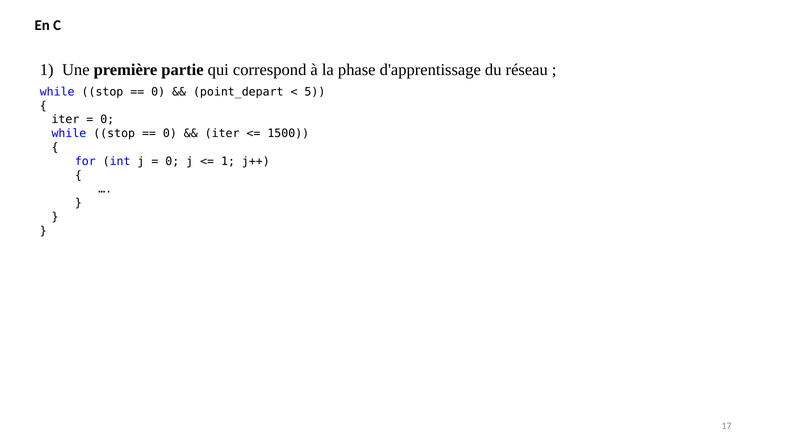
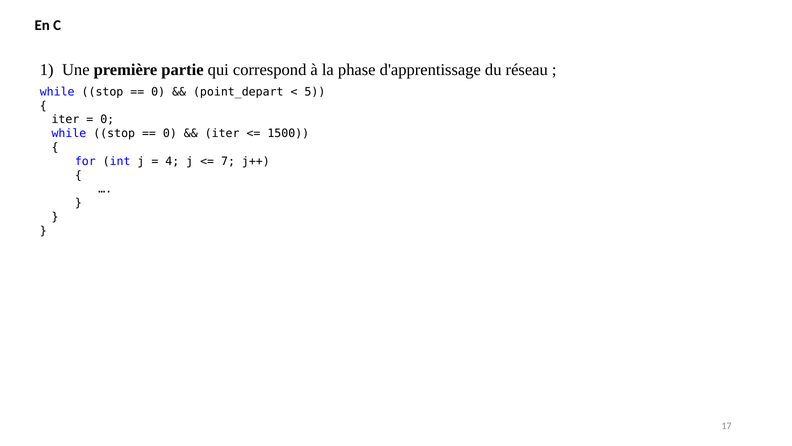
0 at (172, 161): 0 -> 4
1 at (228, 161): 1 -> 7
